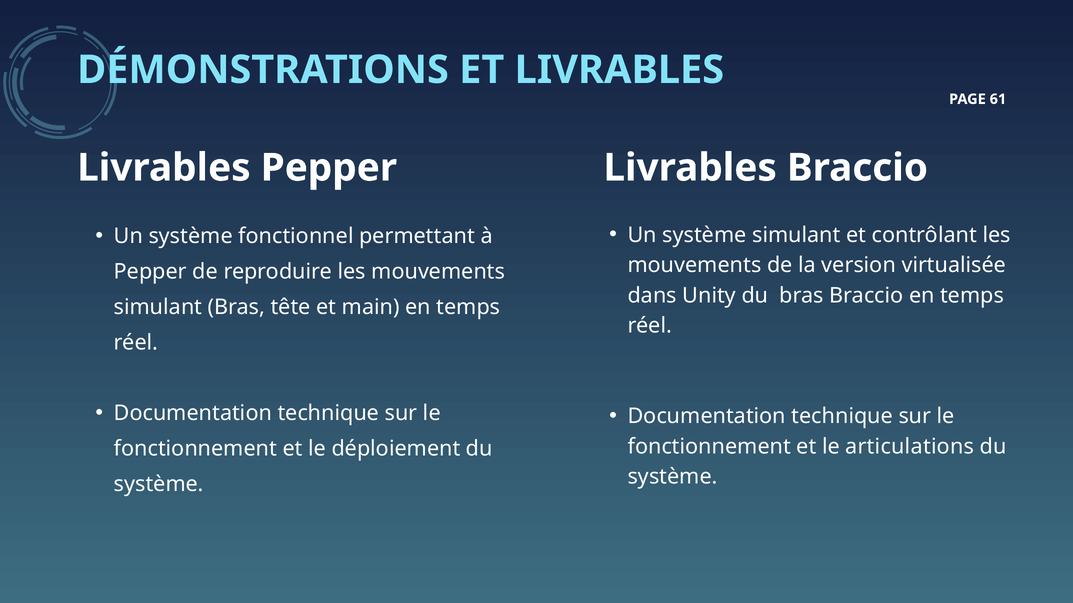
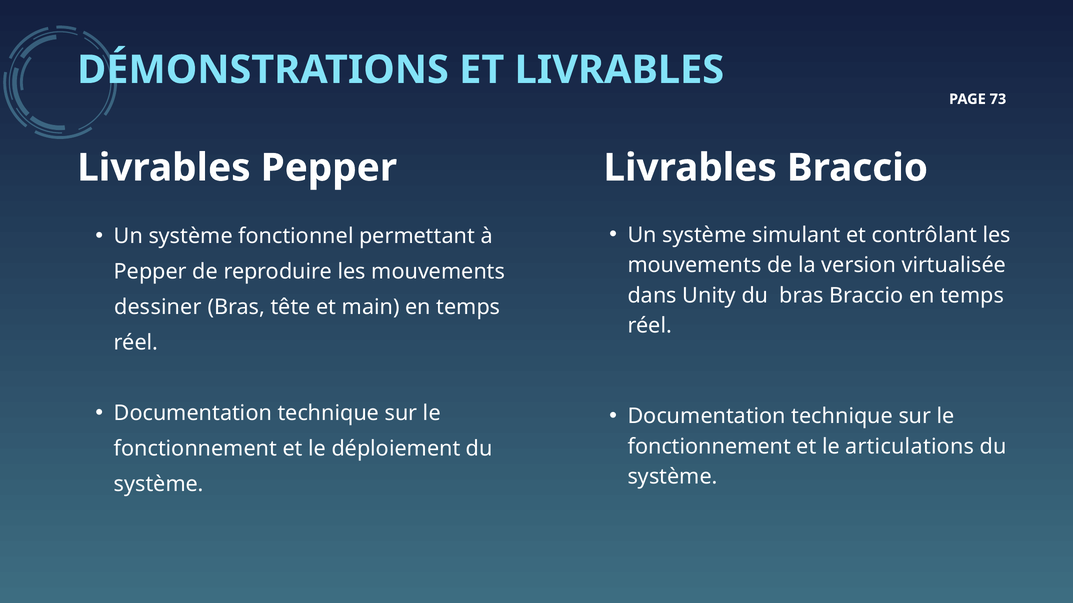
61: 61 -> 73
simulant at (158, 307): simulant -> dessiner
